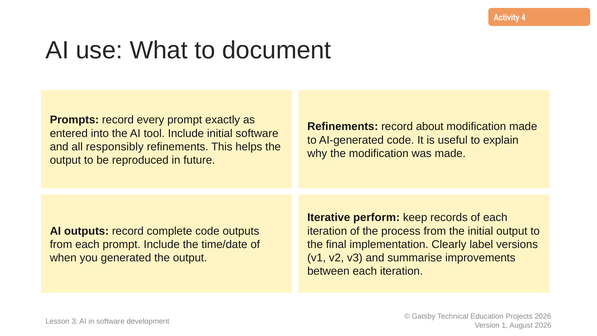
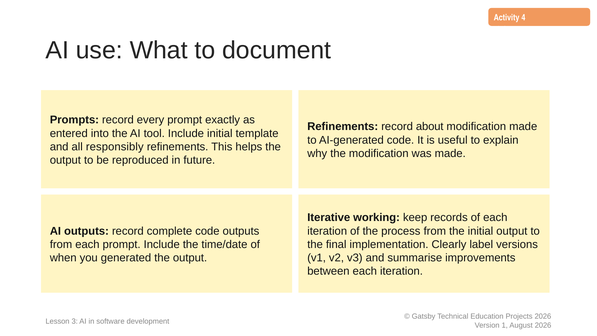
initial software: software -> template
perform: perform -> working
